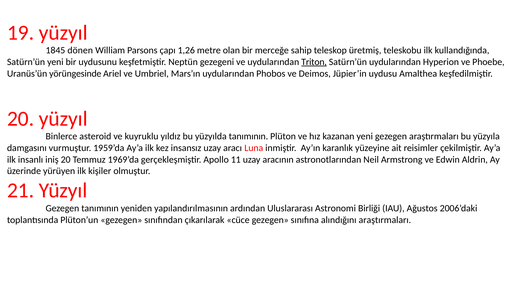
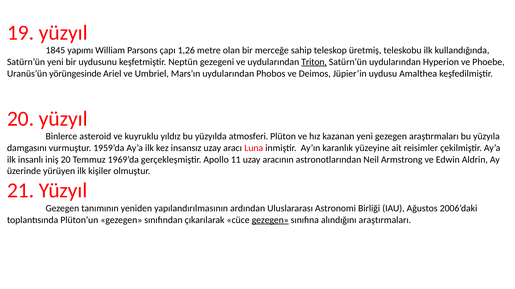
dönen: dönen -> yapımı
yüzyılda tanımının: tanımının -> atmosferi
gezegen at (270, 220) underline: none -> present
